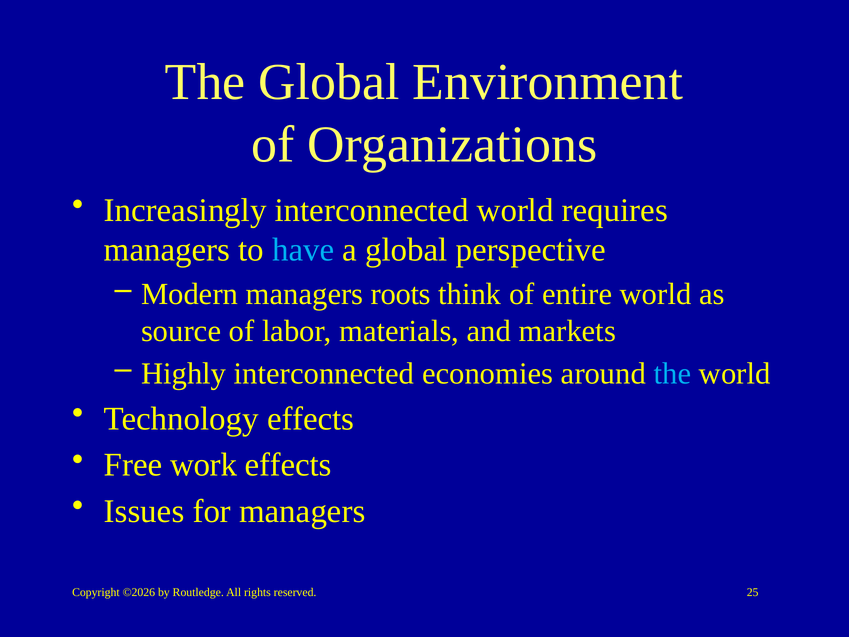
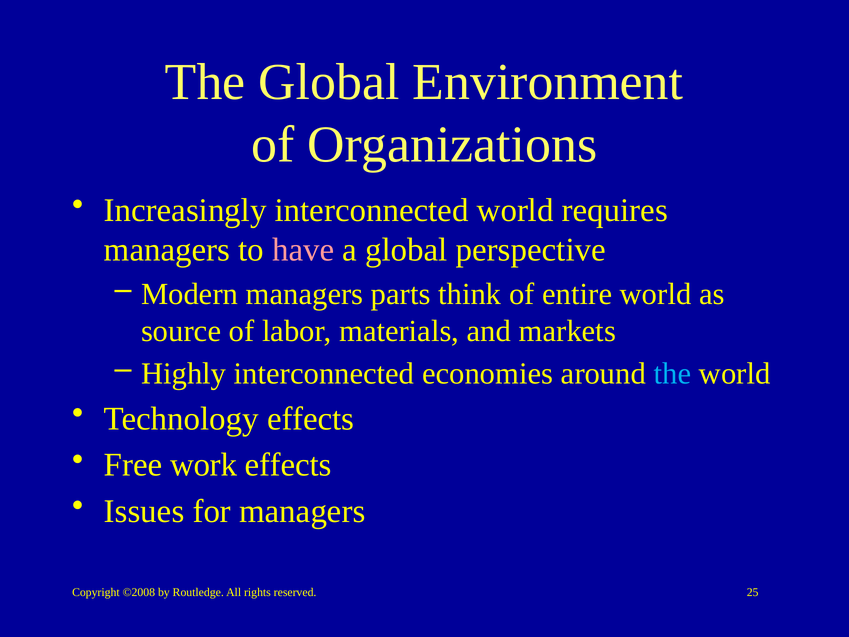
have colour: light blue -> pink
roots: roots -> parts
©2026: ©2026 -> ©2008
